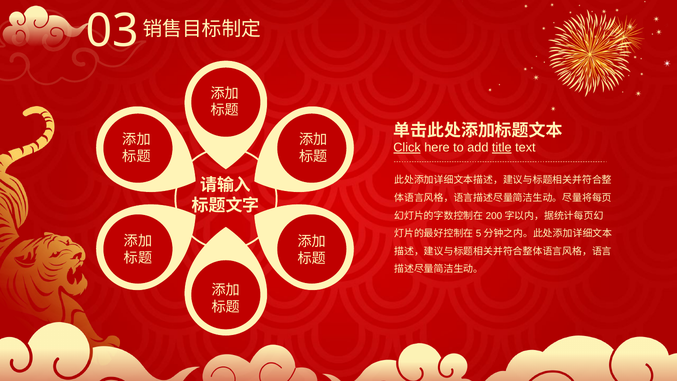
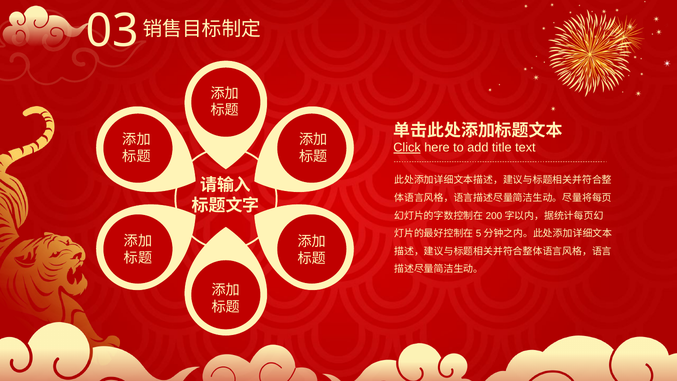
title underline: present -> none
